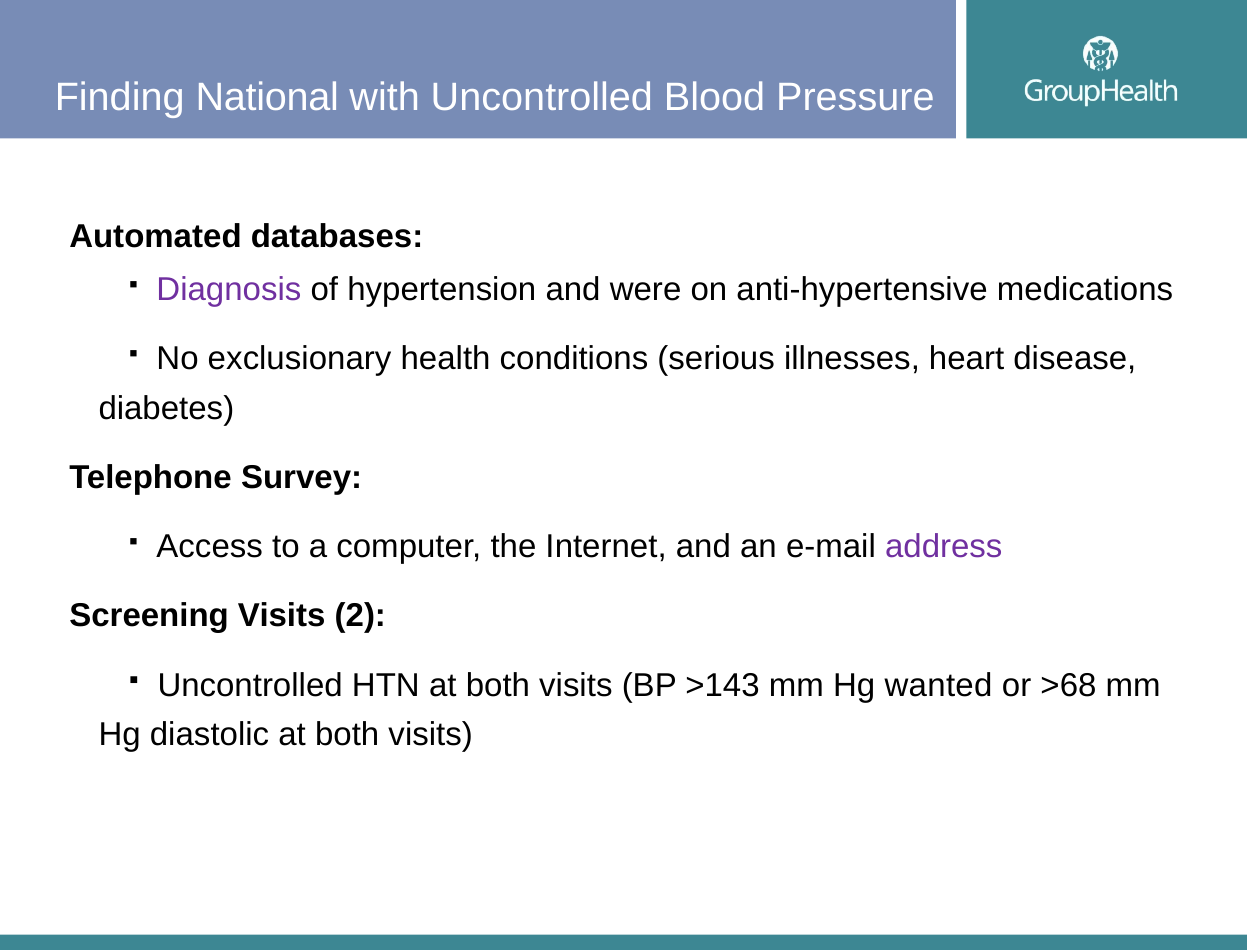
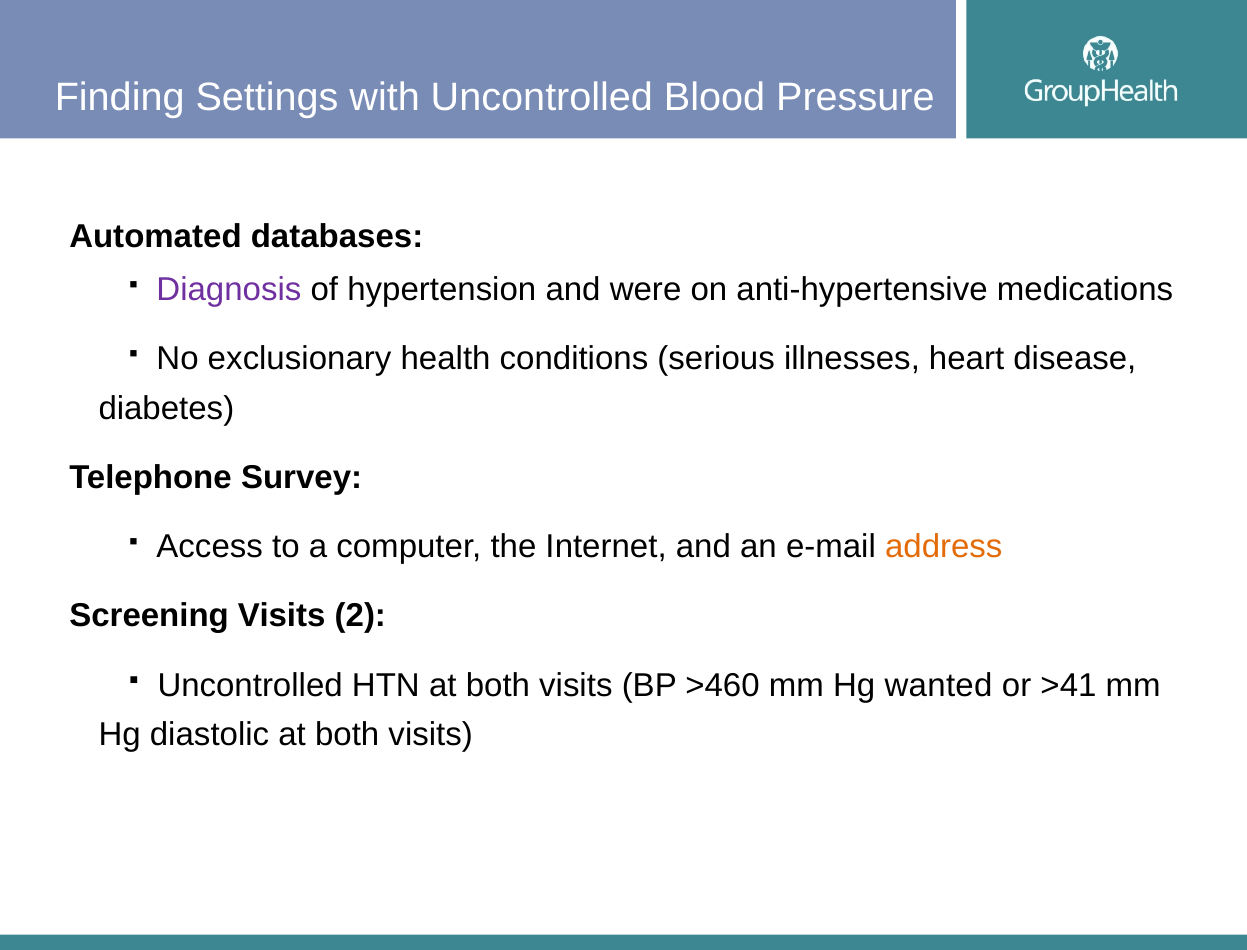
National: National -> Settings
address colour: purple -> orange
>143: >143 -> >460
>68: >68 -> >41
